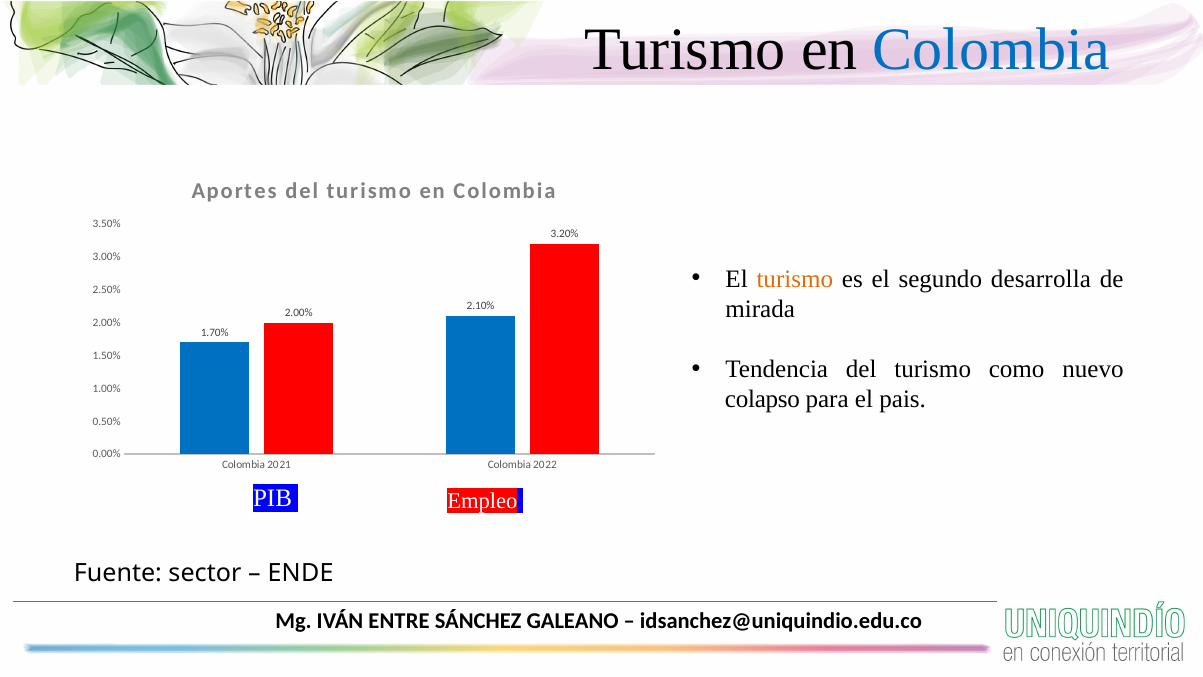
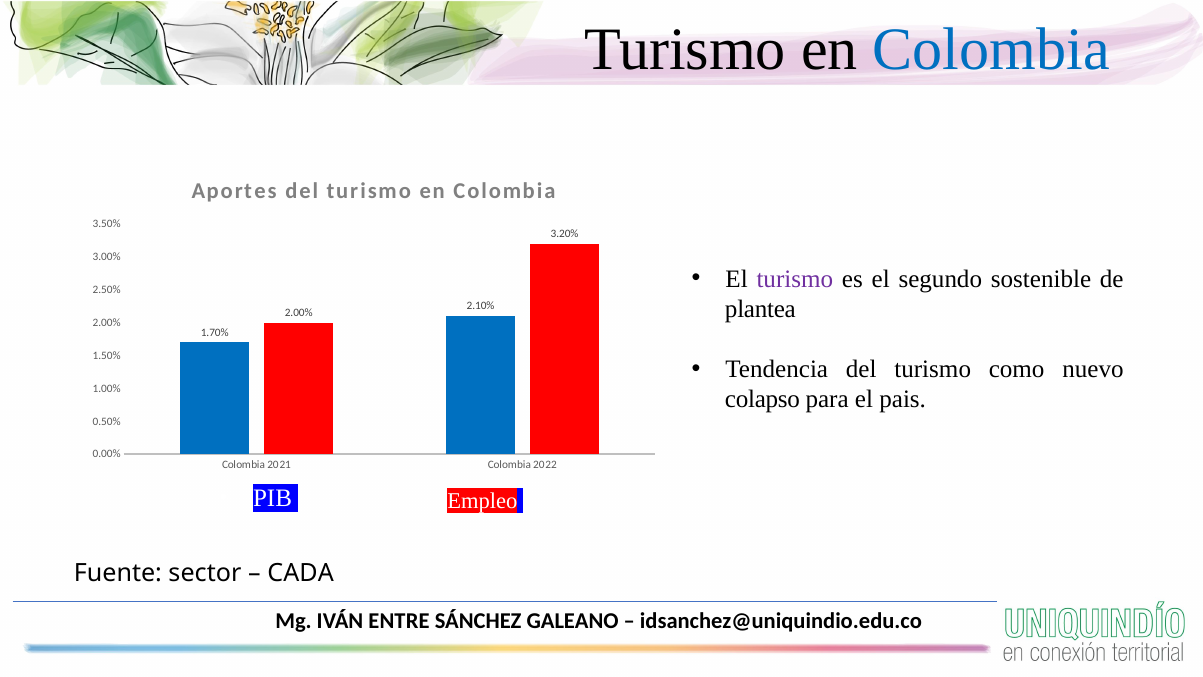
turismo at (795, 279) colour: orange -> purple
desarrolla: desarrolla -> sostenible
mirada: mirada -> plantea
ENDE: ENDE -> CADA
